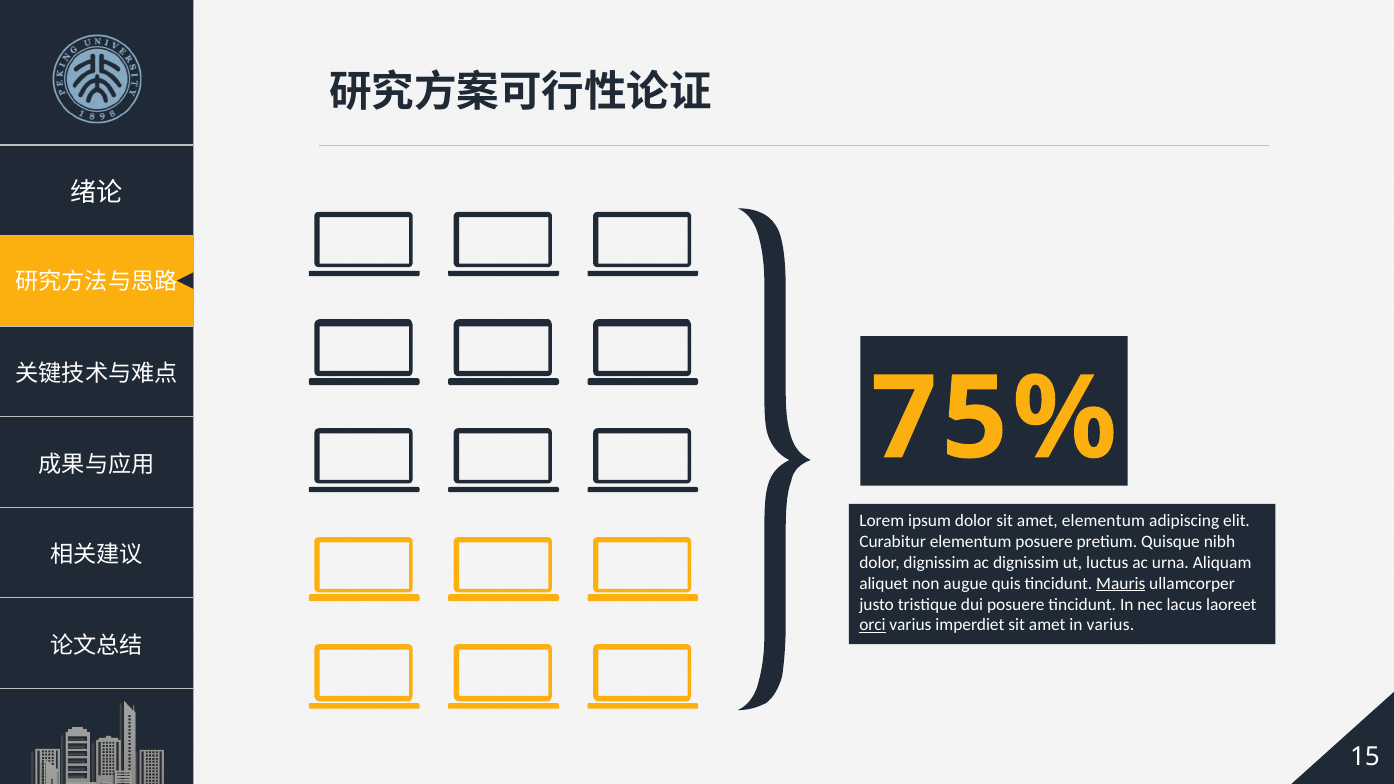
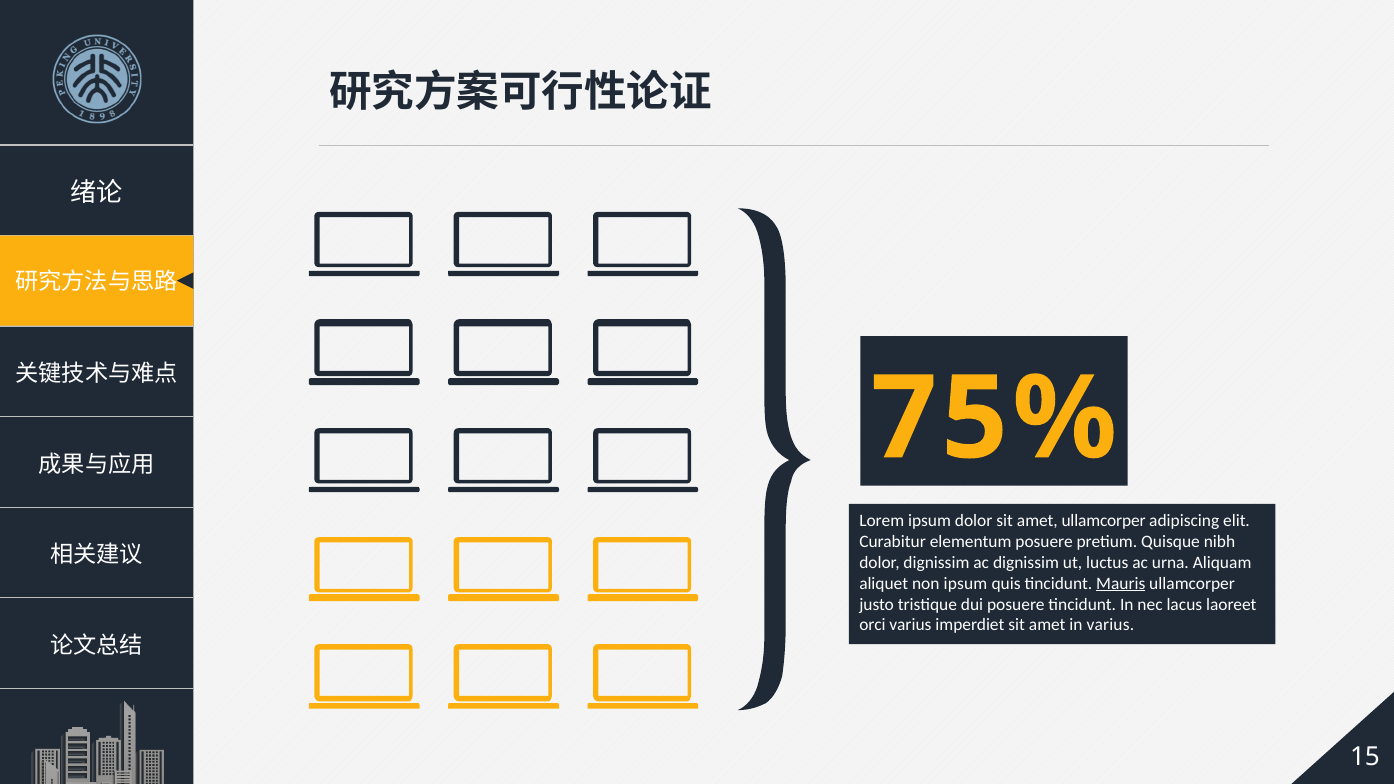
amet elementum: elementum -> ullamcorper
non augue: augue -> ipsum
orci underline: present -> none
